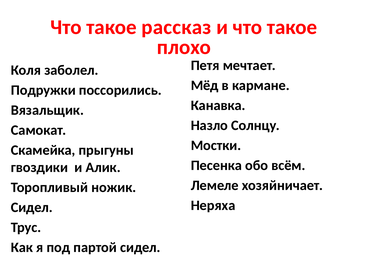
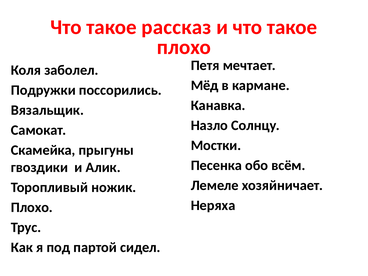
Сидел at (32, 207): Сидел -> Плохо
